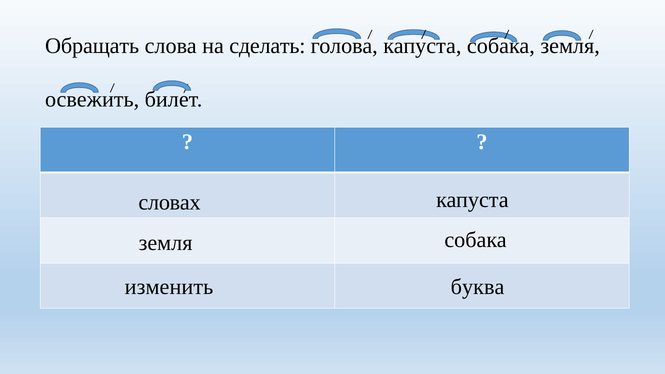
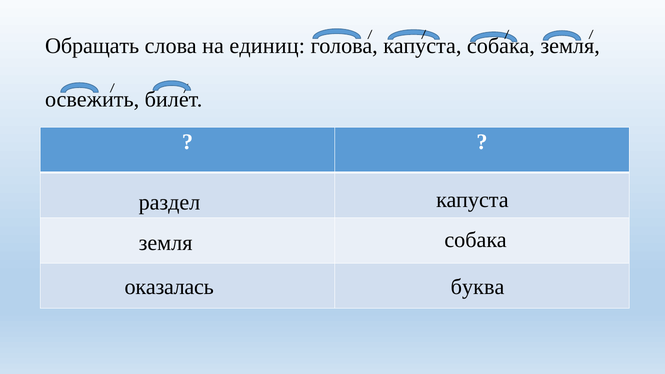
сделать: сделать -> единиц
словах: словах -> раздел
изменить: изменить -> оказалась
